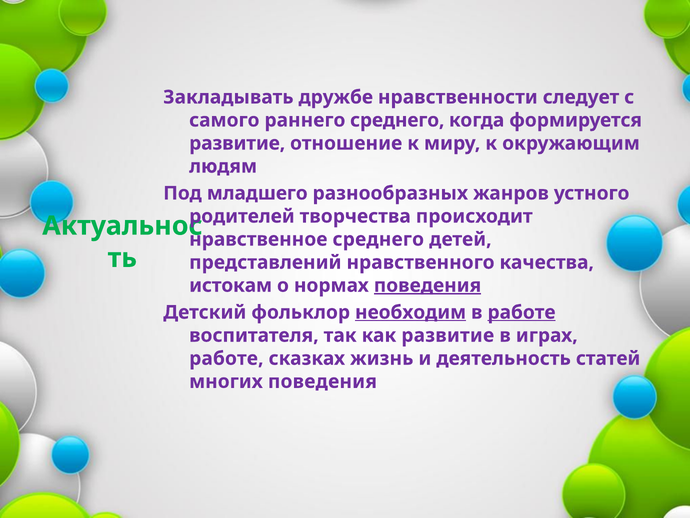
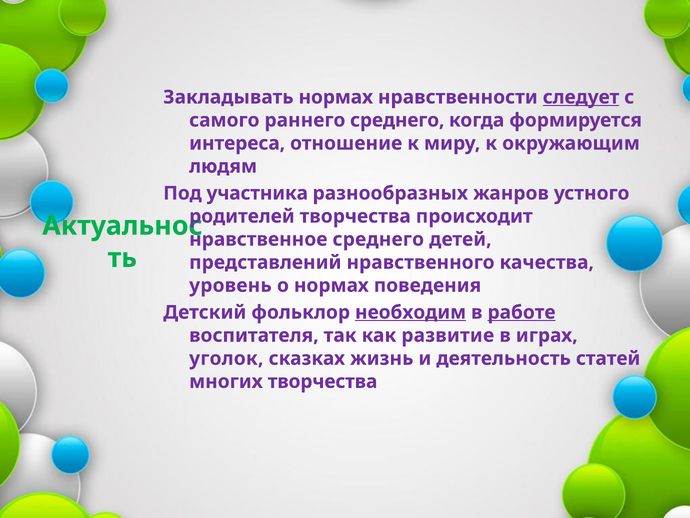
Закладывать дружбе: дружбе -> нормах
следует underline: none -> present
развитие at (237, 143): развитие -> интереса
младшего: младшего -> участника
истокам: истокам -> уровень
поведения at (427, 285) underline: present -> none
работе at (226, 358): работе -> уголок
многих поведения: поведения -> творчества
